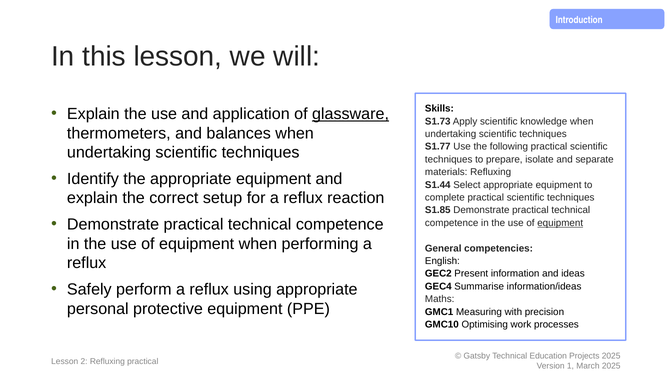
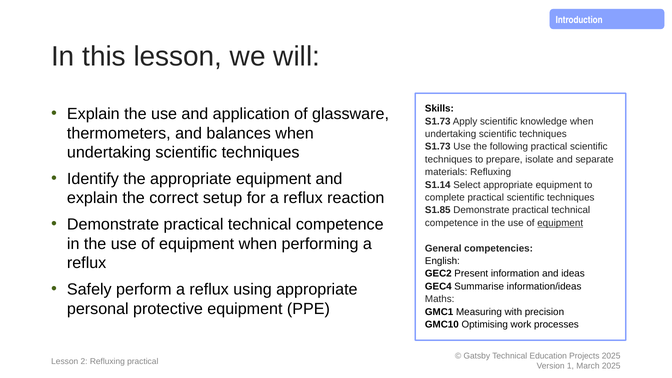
glassware underline: present -> none
S1.77 at (438, 147): S1.77 -> S1.73
S1.44: S1.44 -> S1.14
